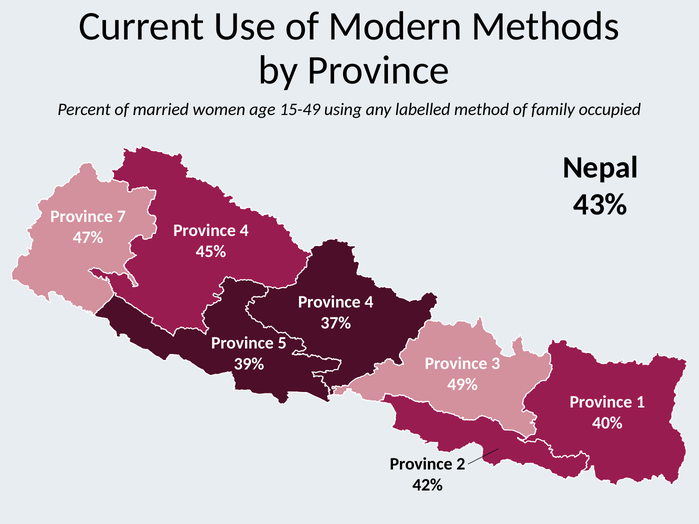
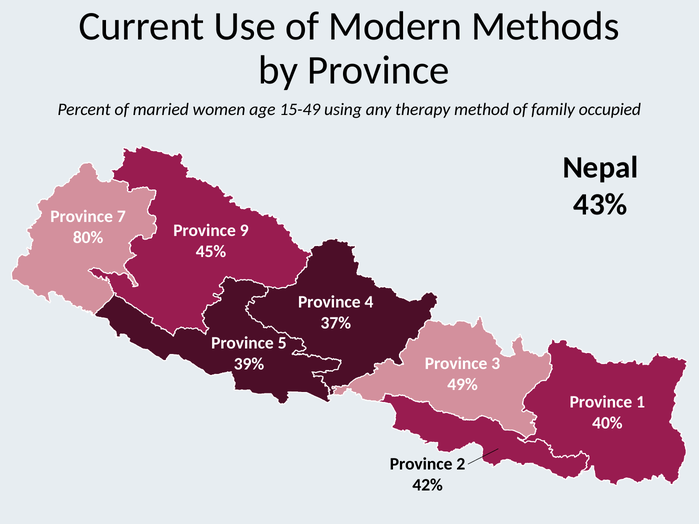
labelled: labelled -> therapy
4 at (244, 231): 4 -> 9
47%: 47% -> 80%
